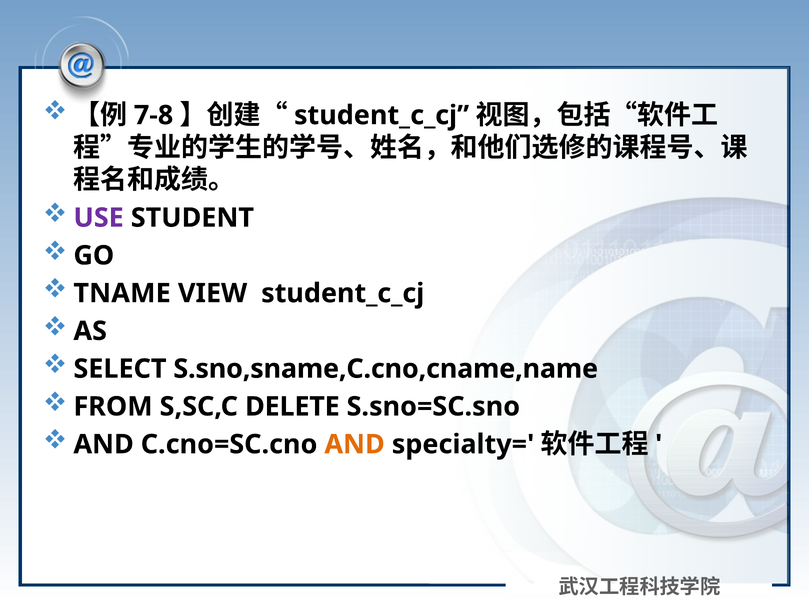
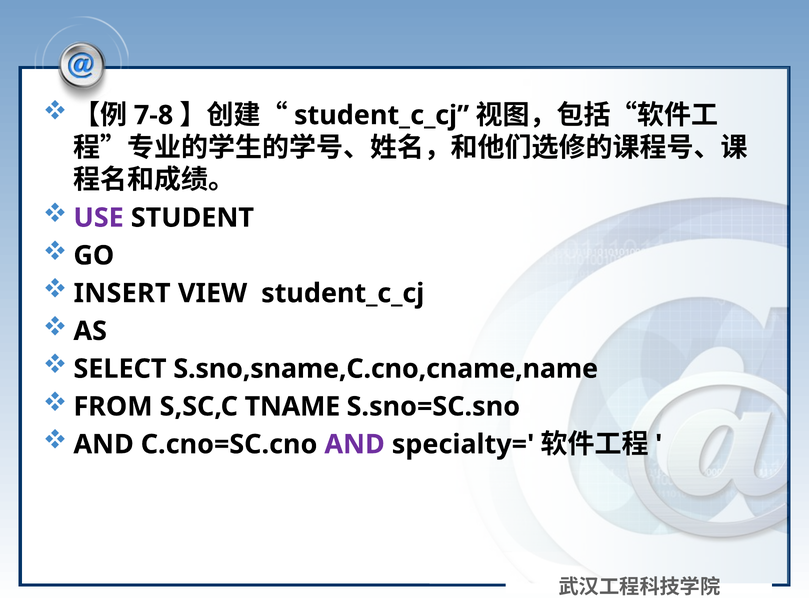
TNAME: TNAME -> INSERT
DELETE: DELETE -> TNAME
AND at (355, 444) colour: orange -> purple
